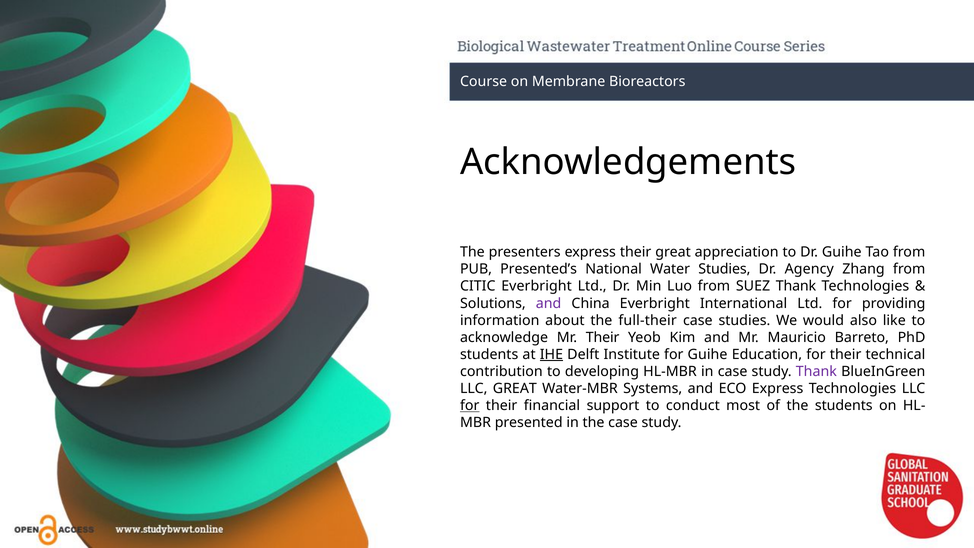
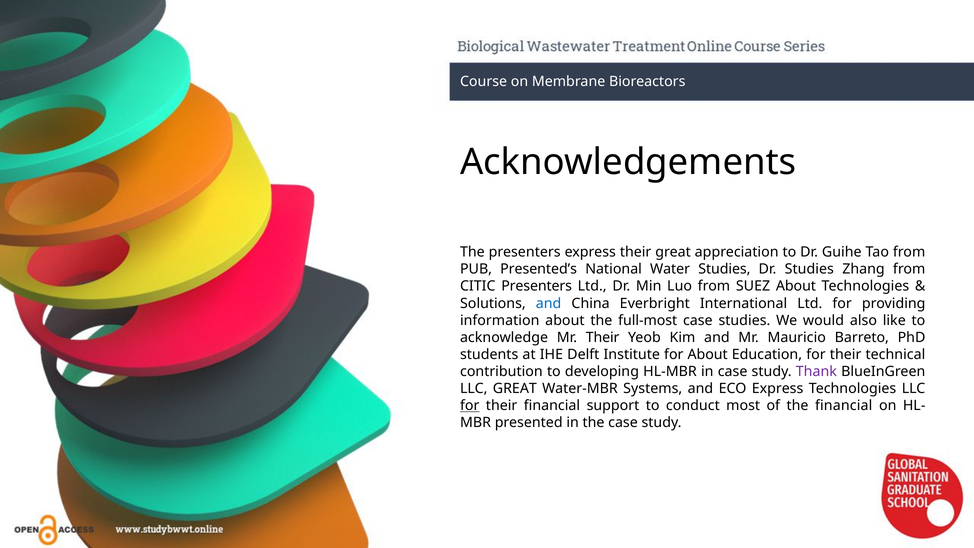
Dr Agency: Agency -> Studies
CITIC Everbright: Everbright -> Presenters
SUEZ Thank: Thank -> About
and at (549, 303) colour: purple -> blue
full-their: full-their -> full-most
IHE underline: present -> none
for Guihe: Guihe -> About
the students: students -> financial
